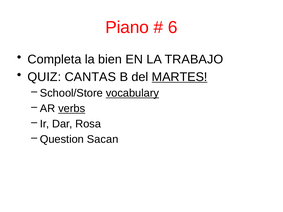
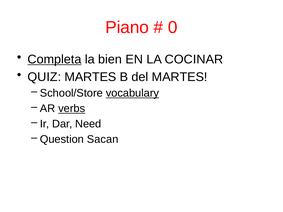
6: 6 -> 0
Completa underline: none -> present
TRABAJO: TRABAJO -> COCINAR
QUIZ CANTAS: CANTAS -> MARTES
MARTES at (180, 77) underline: present -> none
Rosa: Rosa -> Need
